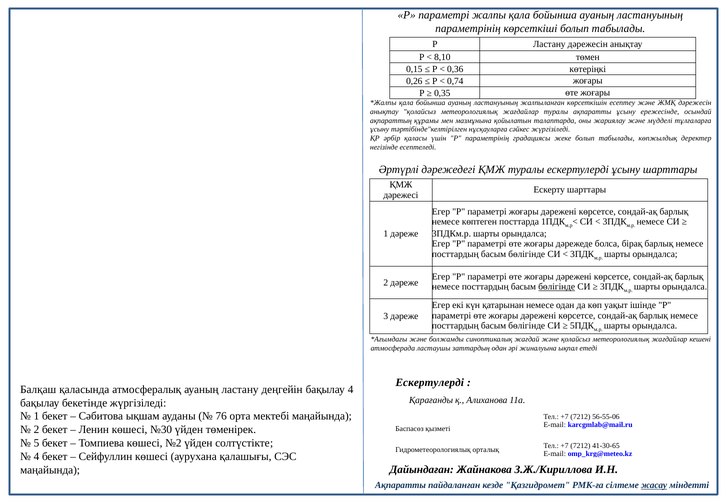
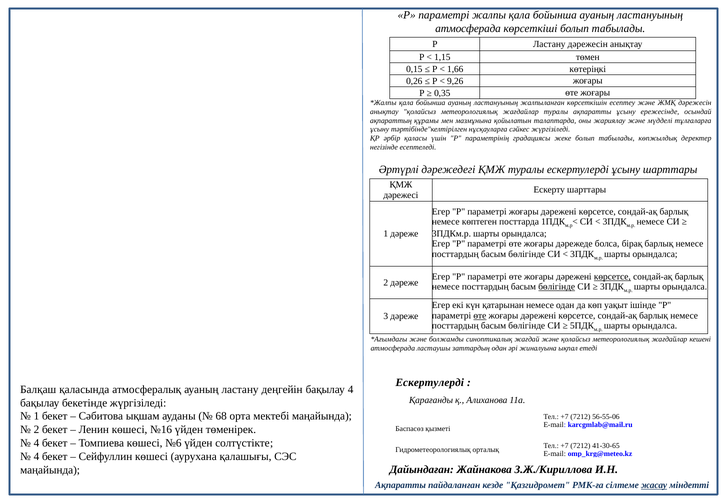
параметрінің at (468, 29): параметрінің -> атмосферада
8,10: 8,10 -> 1,15
0,36: 0,36 -> 1,66
0,74: 0,74 -> 9,26
көрсетсе at (612, 277) underline: none -> present
өте at (480, 316) underline: none -> present
76: 76 -> 68
№30: №30 -> №16
5 at (36, 443): 5 -> 4
№2: №2 -> №6
